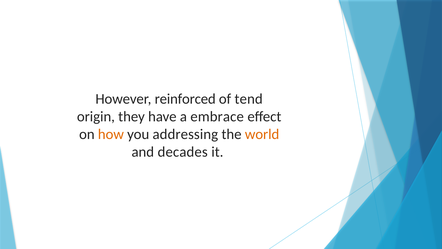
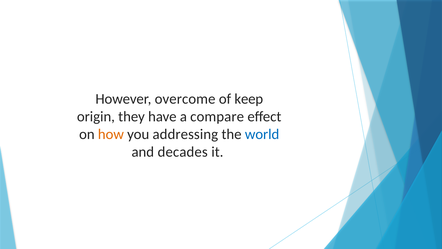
reinforced: reinforced -> overcome
tend: tend -> keep
embrace: embrace -> compare
world colour: orange -> blue
